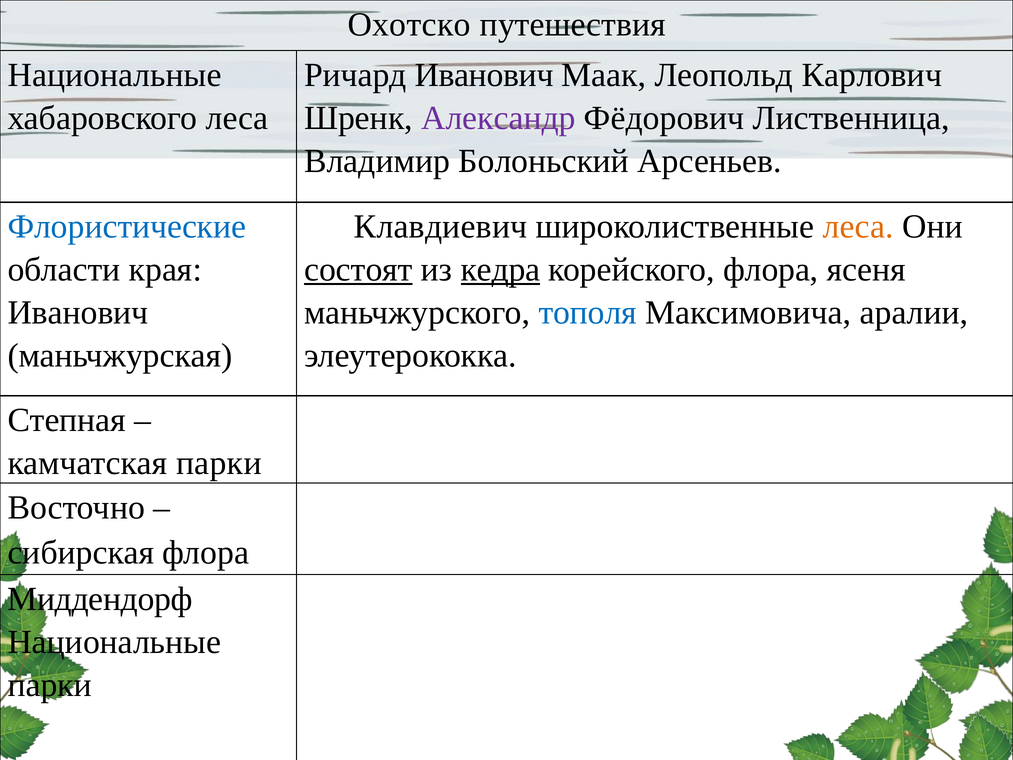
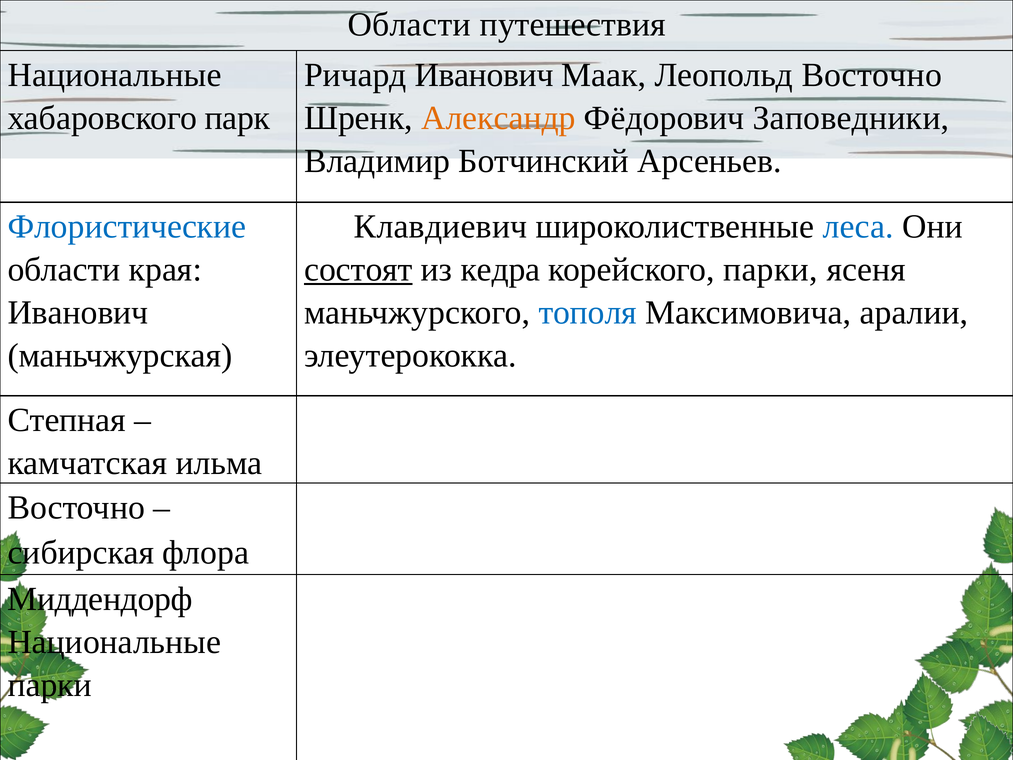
Охотско at (409, 25): Охотско -> Области
Леопольд Карлович: Карлович -> Восточно
хабаровского леса: леса -> парк
Александр colour: purple -> orange
Лиственница: Лиственница -> Заповедники
Болоньский: Болоньский -> Ботчинский
леса at (858, 227) colour: orange -> blue
кедра underline: present -> none
корейского флора: флора -> парки
камчатская парки: парки -> ильма
